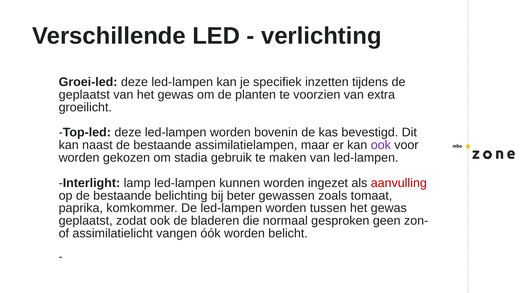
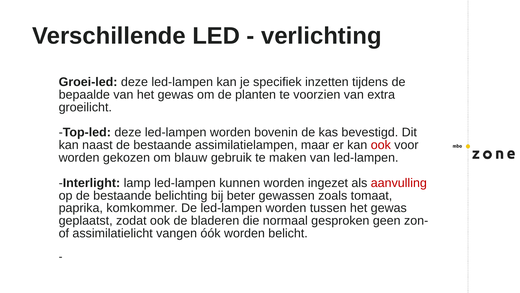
geplaatst at (84, 95): geplaatst -> bepaalde
ook at (381, 145) colour: purple -> red
stadia: stadia -> blauw
